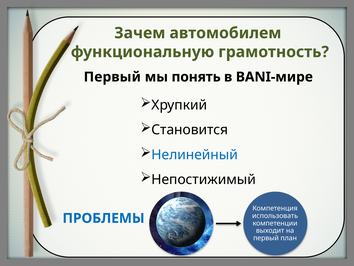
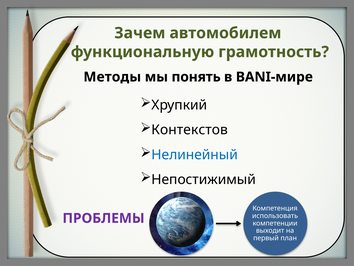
Первый at (112, 77): Первый -> Методы
Становится: Становится -> Контекстов
ПРОБЛЕМЫ colour: blue -> purple
